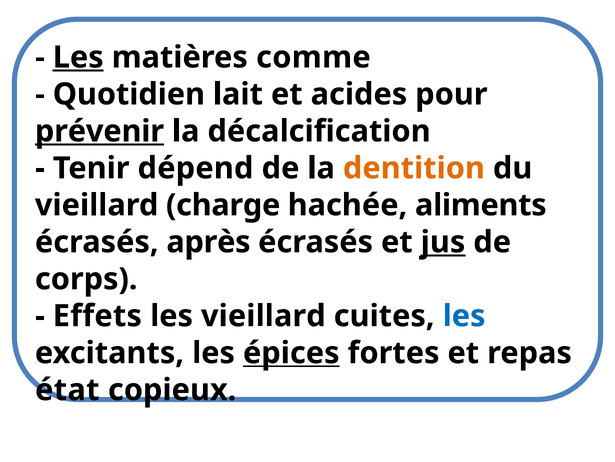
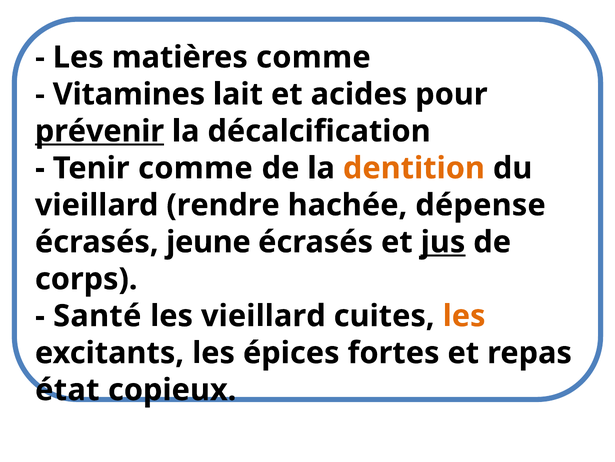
Les at (78, 57) underline: present -> none
Quotidien: Quotidien -> Vitamines
Tenir dépend: dépend -> comme
charge: charge -> rendre
aliments: aliments -> dépense
après: après -> jeune
Effets: Effets -> Santé
les at (464, 316) colour: blue -> orange
épices underline: present -> none
